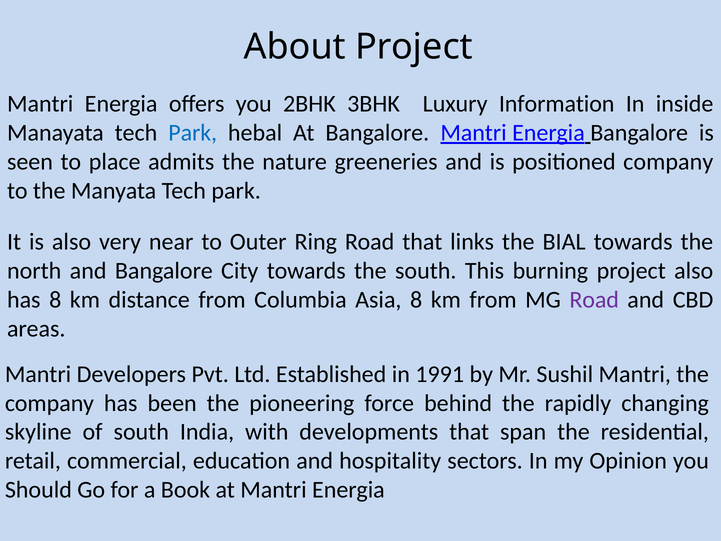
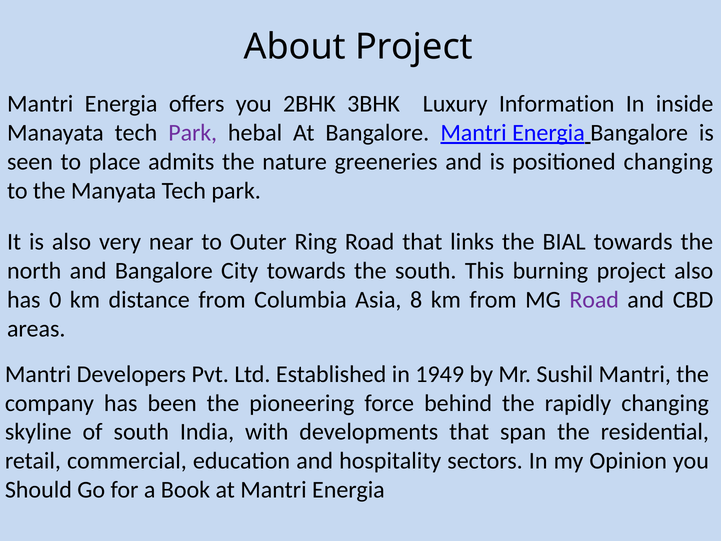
Park at (193, 133) colour: blue -> purple
positioned company: company -> changing
has 8: 8 -> 0
1991: 1991 -> 1949
